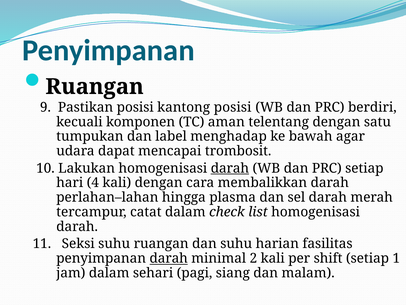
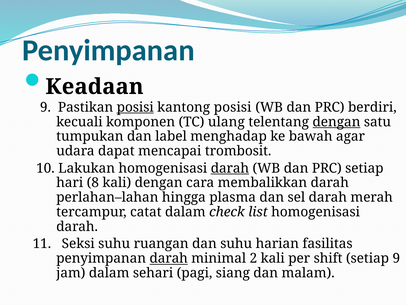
Ruangan at (95, 87): Ruangan -> Keadaan
posisi at (135, 107) underline: none -> present
aman: aman -> ulang
dengan at (336, 122) underline: none -> present
4: 4 -> 8
setiap 1: 1 -> 9
